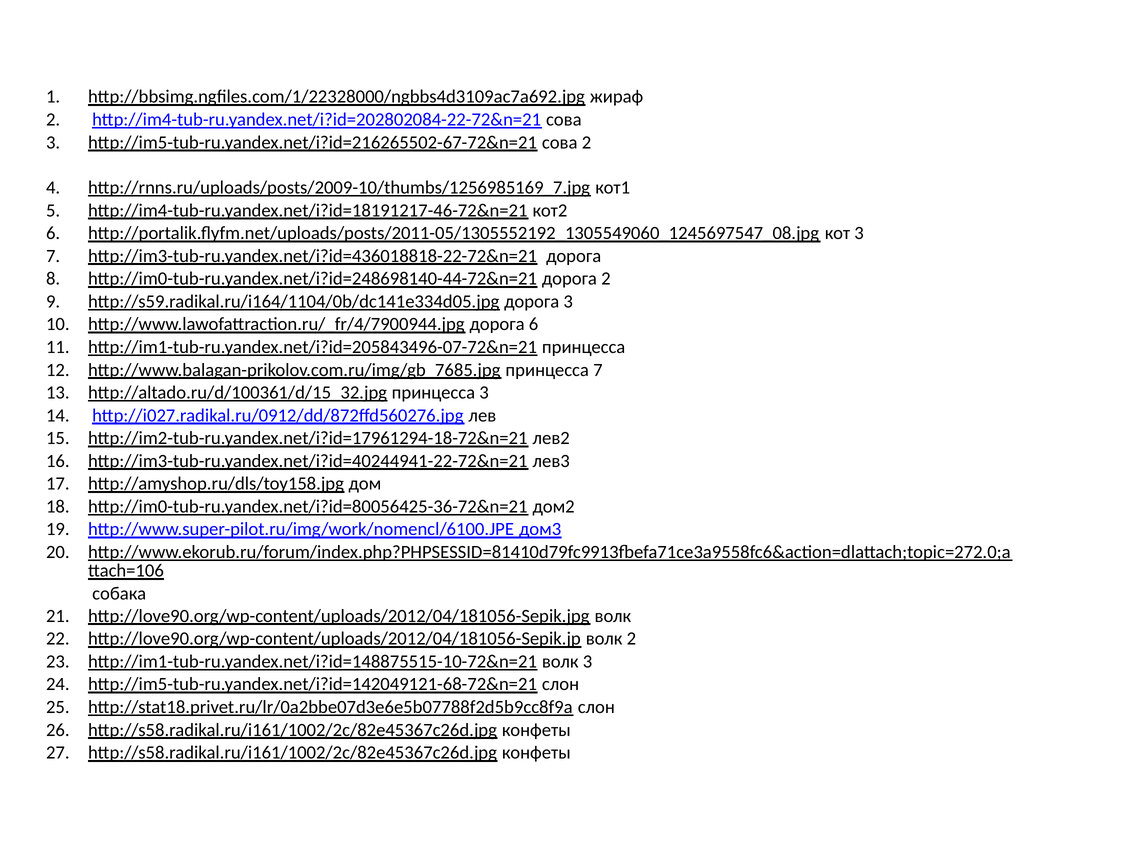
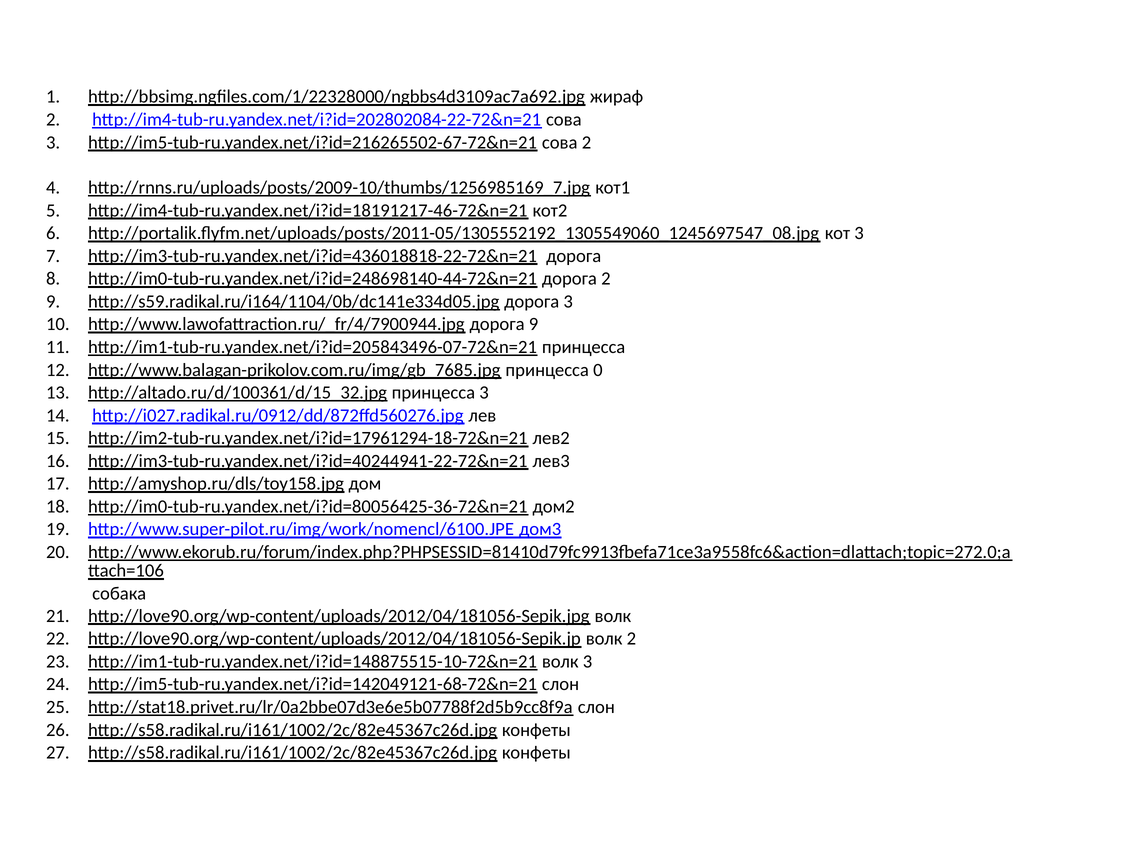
дорога 6: 6 -> 9
принцесса 7: 7 -> 0
